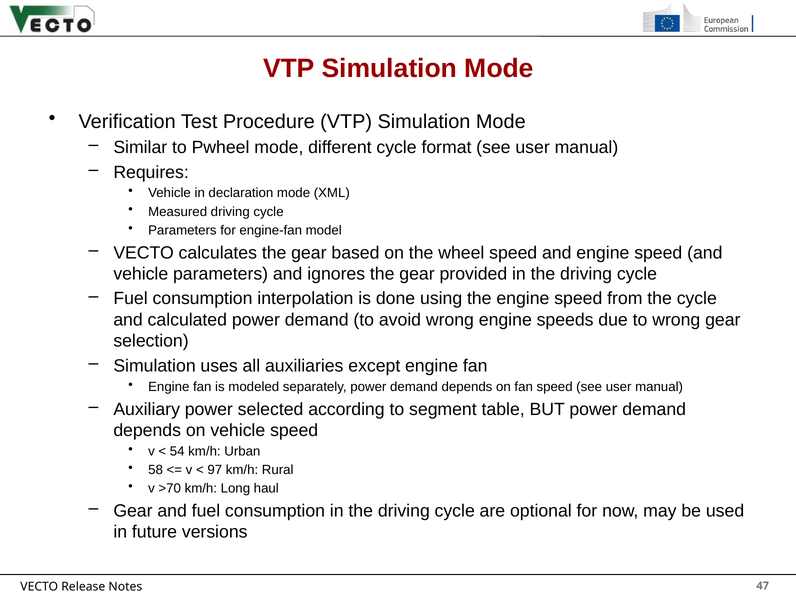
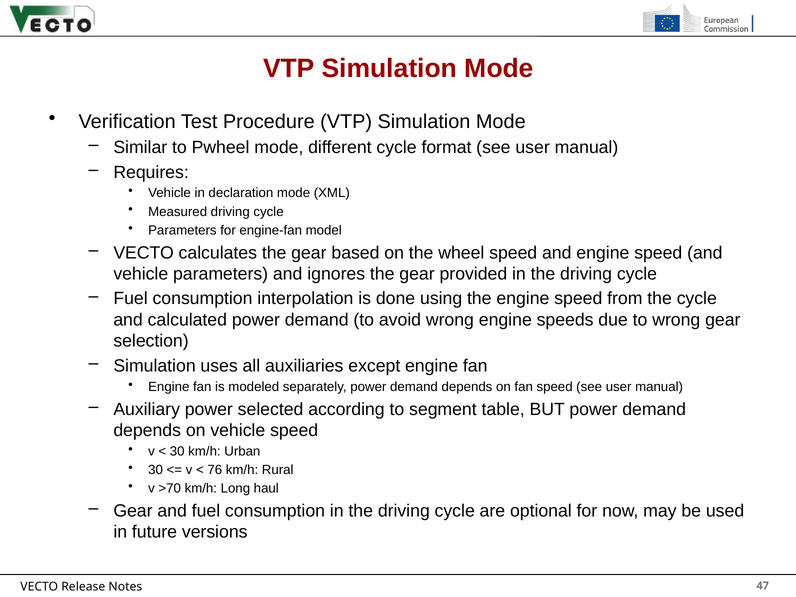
54 at (177, 451): 54 -> 30
58 at (156, 470): 58 -> 30
97: 97 -> 76
